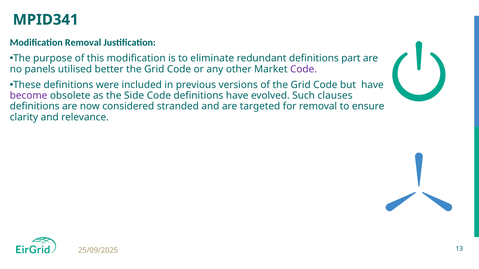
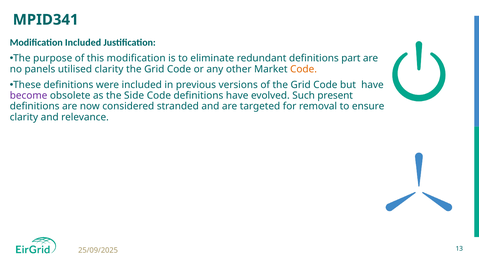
Modification Removal: Removal -> Included
utilised better: better -> clarity
Code at (304, 69) colour: purple -> orange
clauses: clauses -> present
